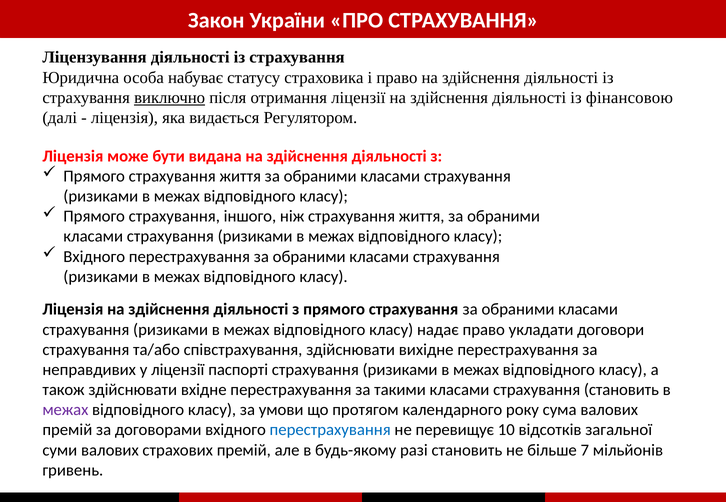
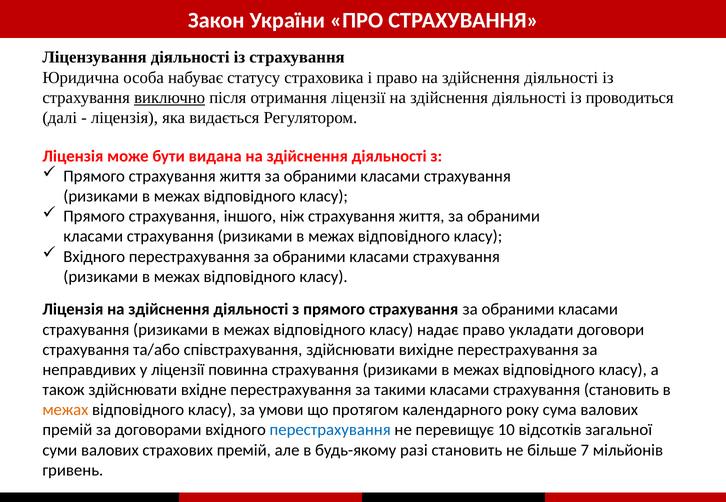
фінансовою: фінансовою -> проводиться
паспорті: паспорті -> повинна
межах at (65, 410) colour: purple -> orange
